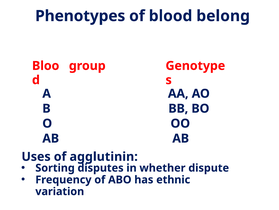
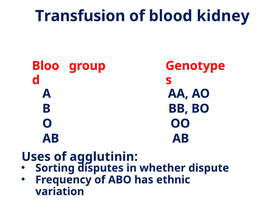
Phenotypes: Phenotypes -> Transfusion
belong: belong -> kidney
